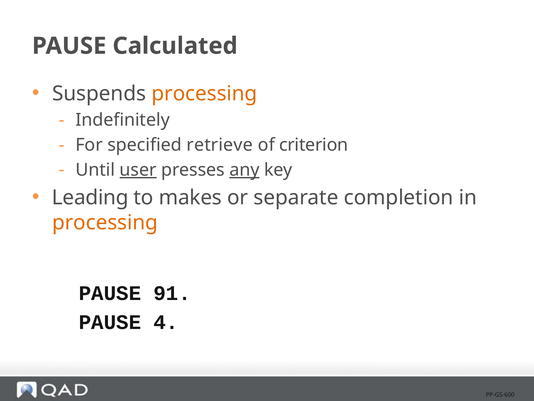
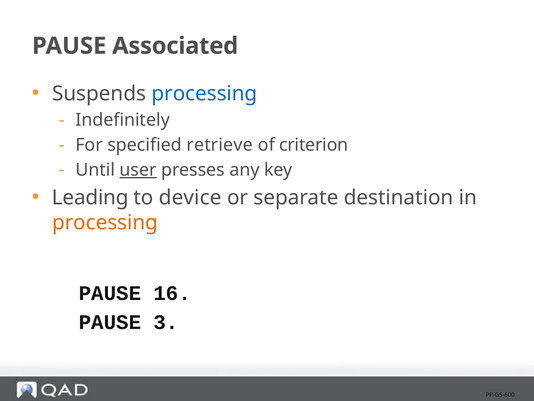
Calculated: Calculated -> Associated
processing at (204, 93) colour: orange -> blue
any underline: present -> none
makes: makes -> device
completion: completion -> destination
91: 91 -> 16
4: 4 -> 3
